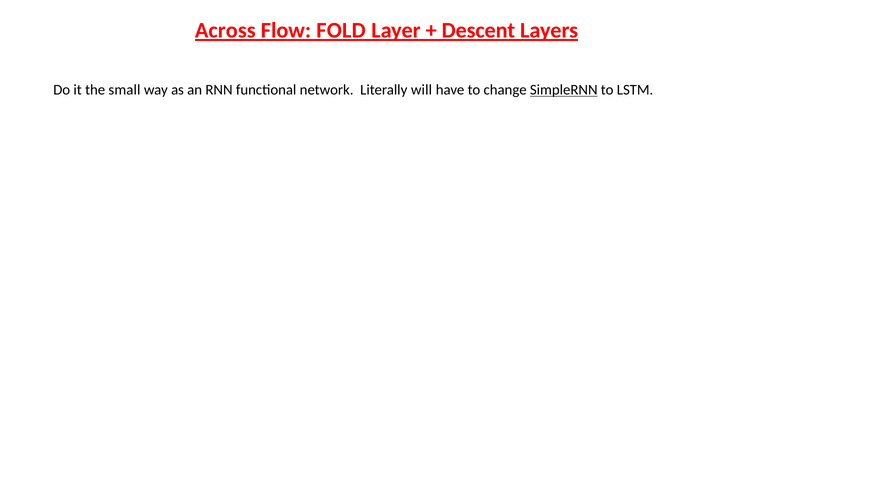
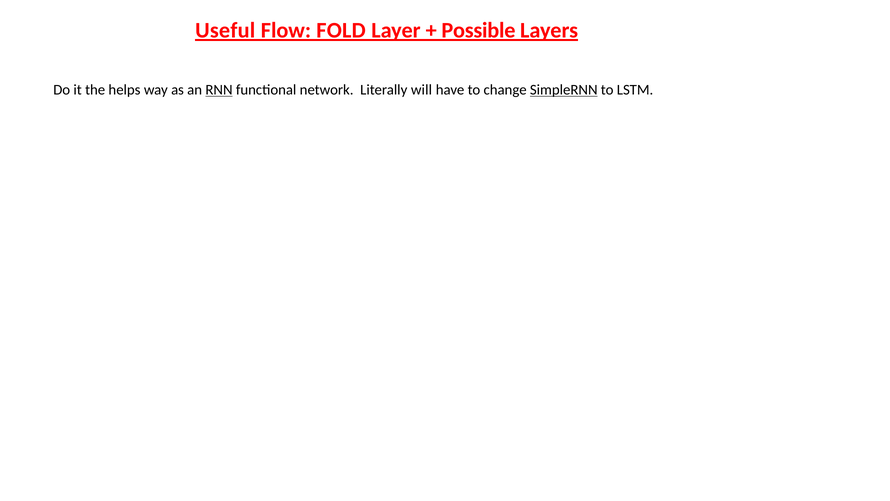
Across: Across -> Useful
Descent: Descent -> Possible
small: small -> helps
RNN underline: none -> present
